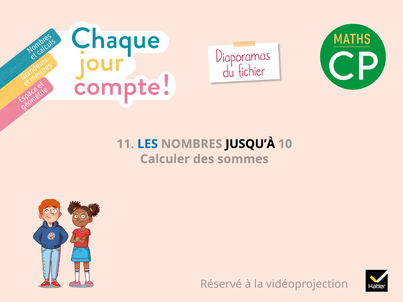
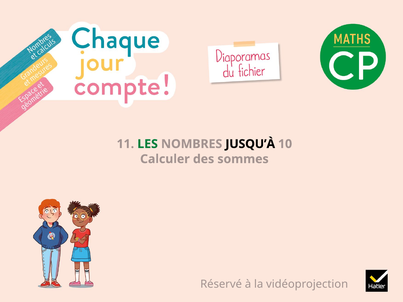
LES colour: blue -> green
